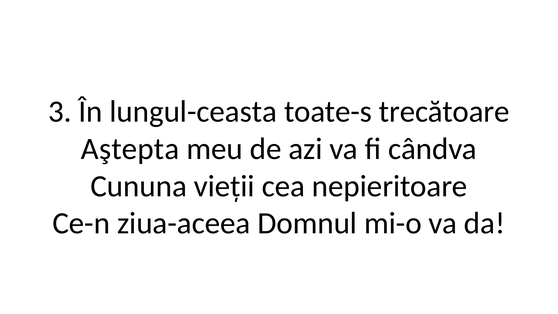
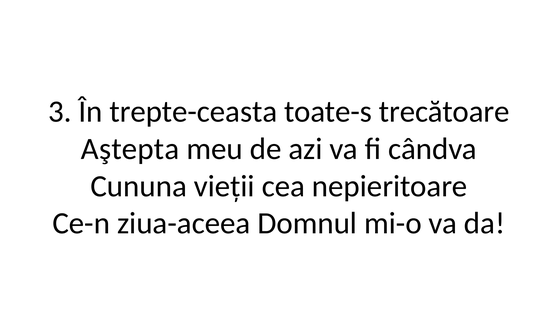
lungul-ceasta: lungul-ceasta -> trepte-ceasta
